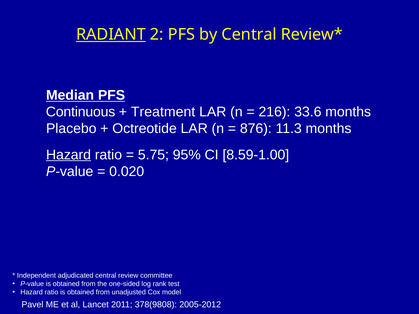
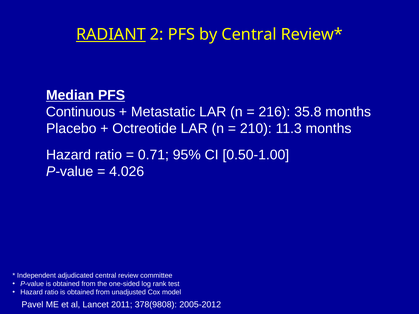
Treatment: Treatment -> Metastatic
33.6: 33.6 -> 35.8
876: 876 -> 210
Hazard at (68, 155) underline: present -> none
5.75: 5.75 -> 0.71
8.59-1.00: 8.59-1.00 -> 0.50-1.00
0.020: 0.020 -> 4.026
